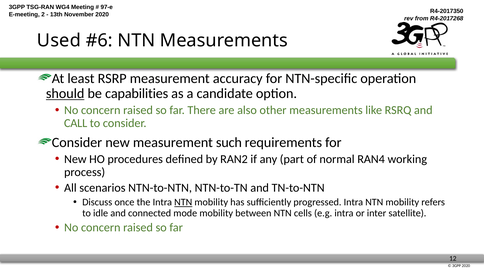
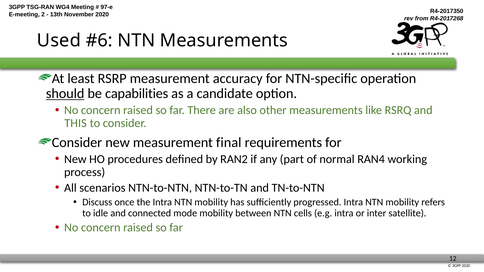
CALL: CALL -> THIS
such: such -> final
NTN at (183, 202) underline: present -> none
